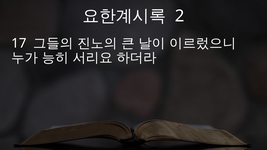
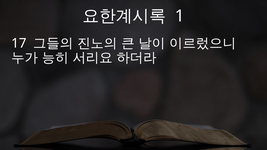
2: 2 -> 1
